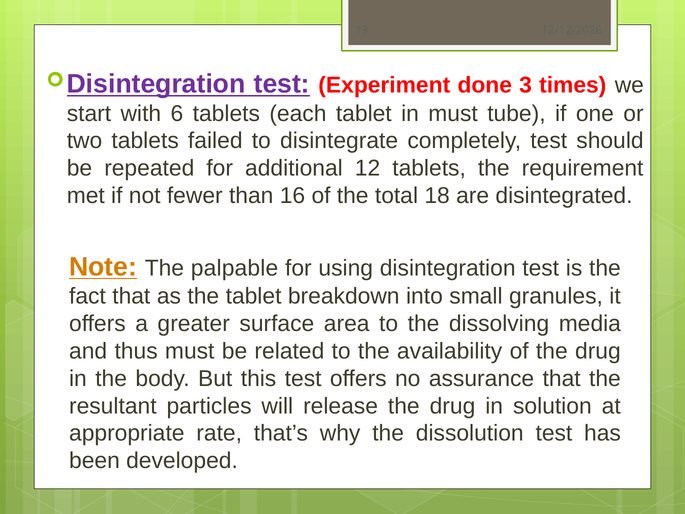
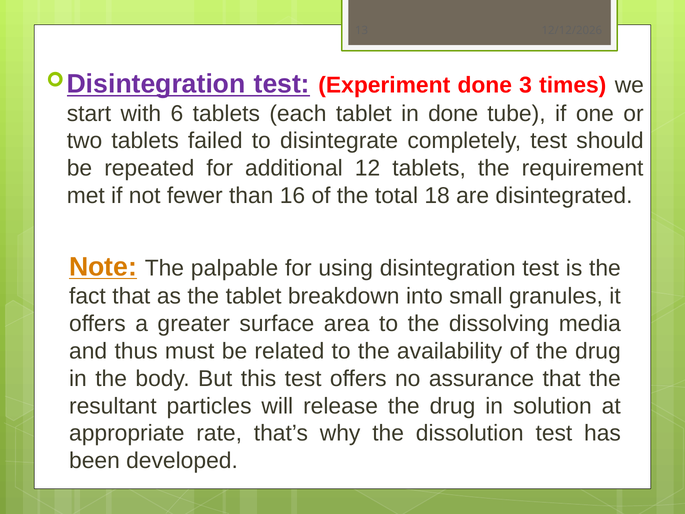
in must: must -> done
